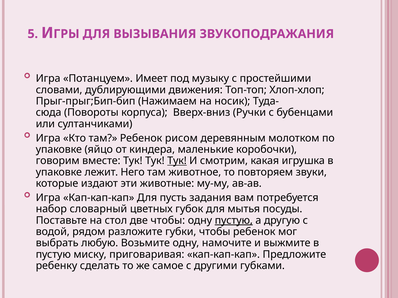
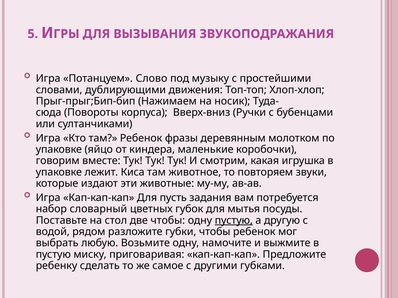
Имеет: Имеет -> Слово
рисом: рисом -> фразы
Тук at (177, 161) underline: present -> none
Него: Него -> Киса
